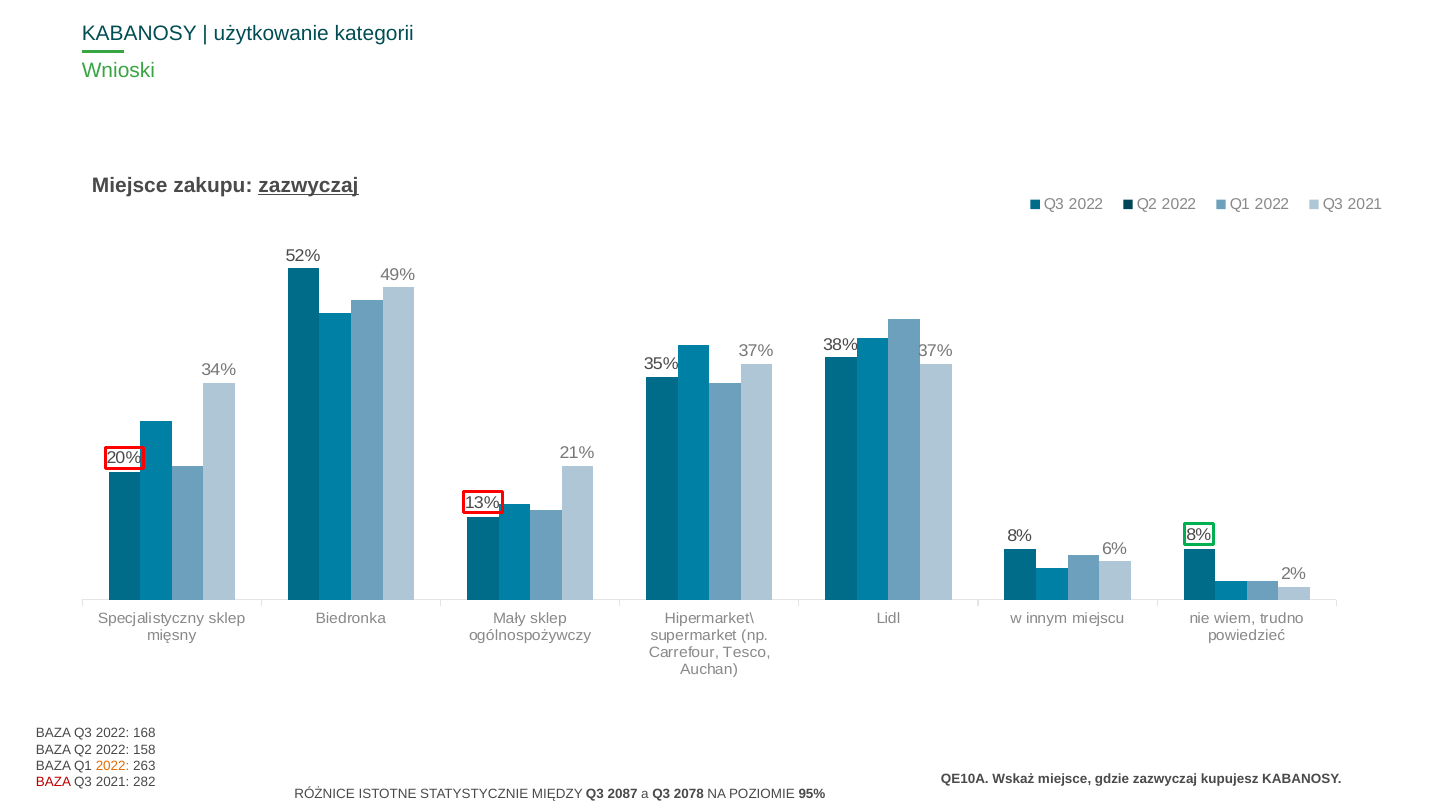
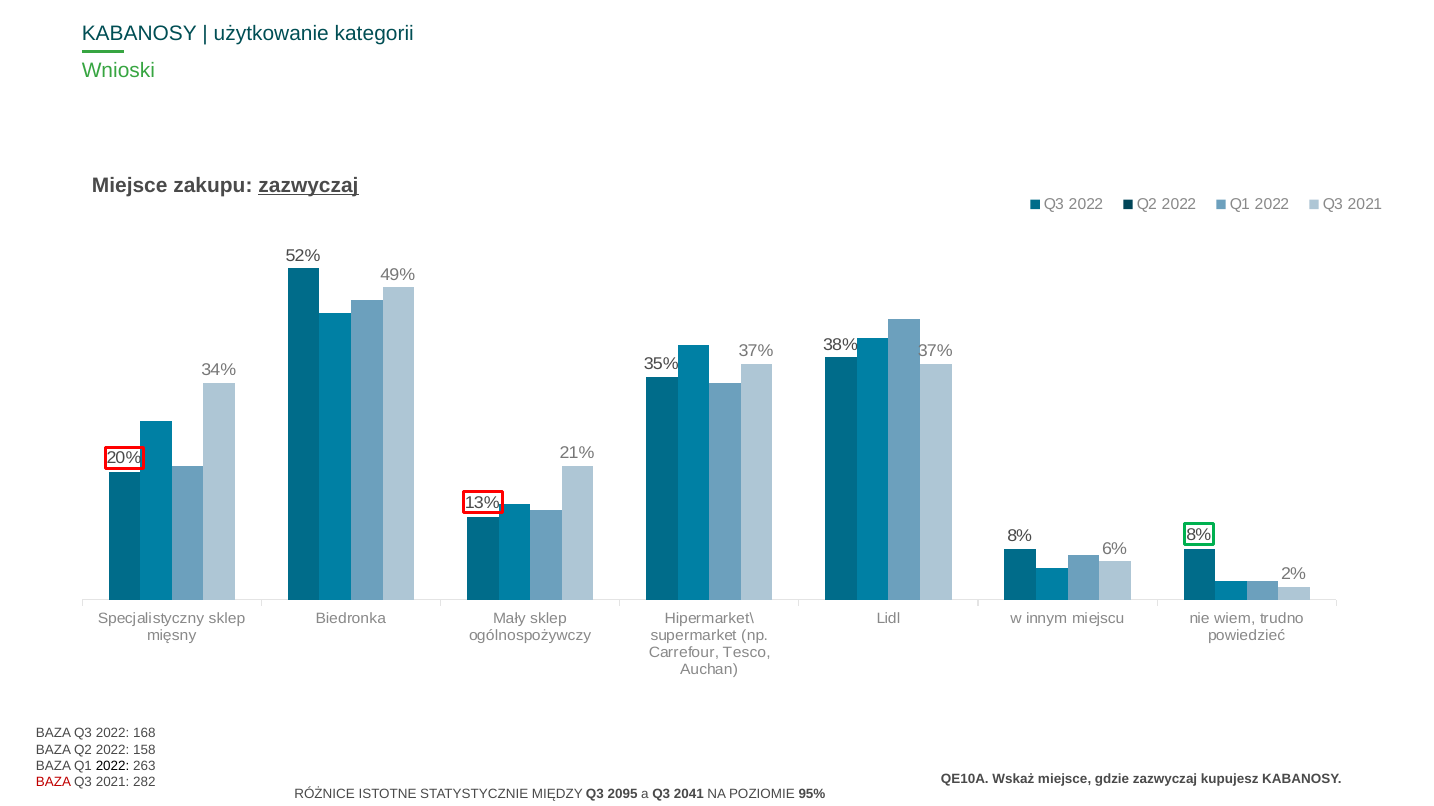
2022 at (113, 766) colour: orange -> black
2087: 2087 -> 2095
2078: 2078 -> 2041
